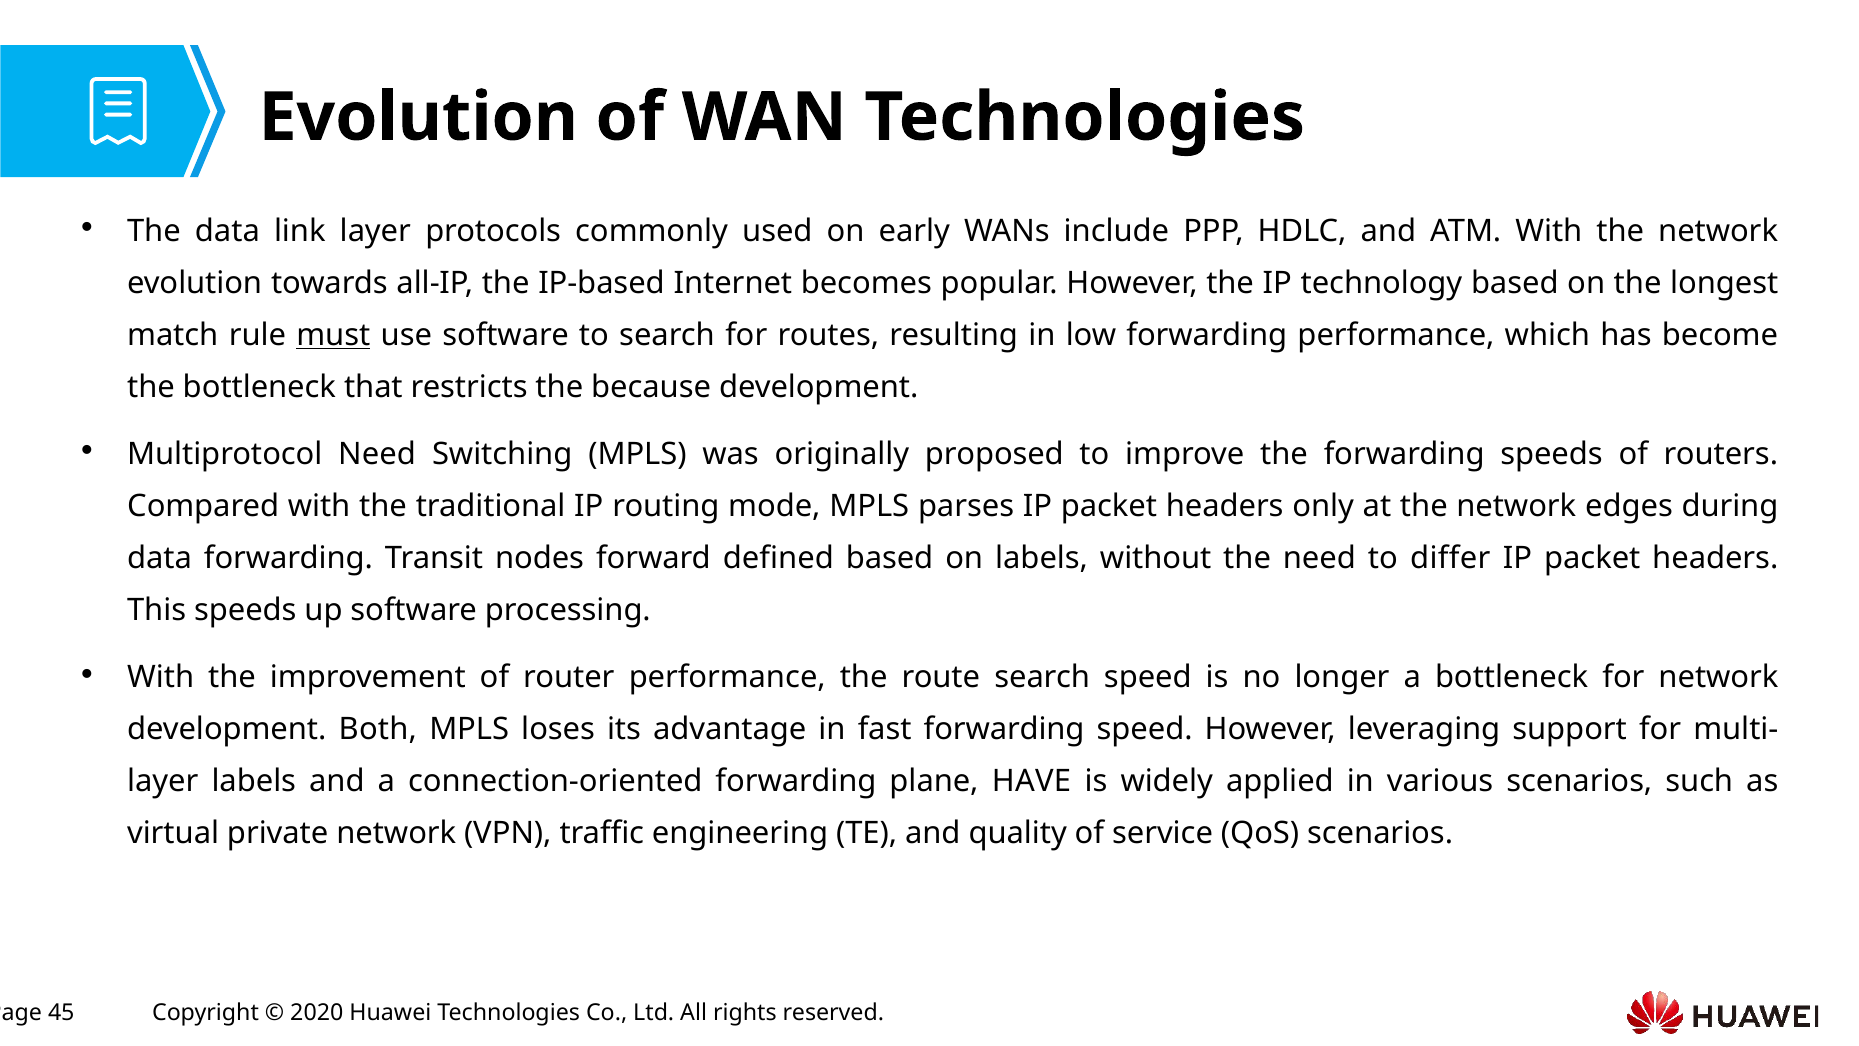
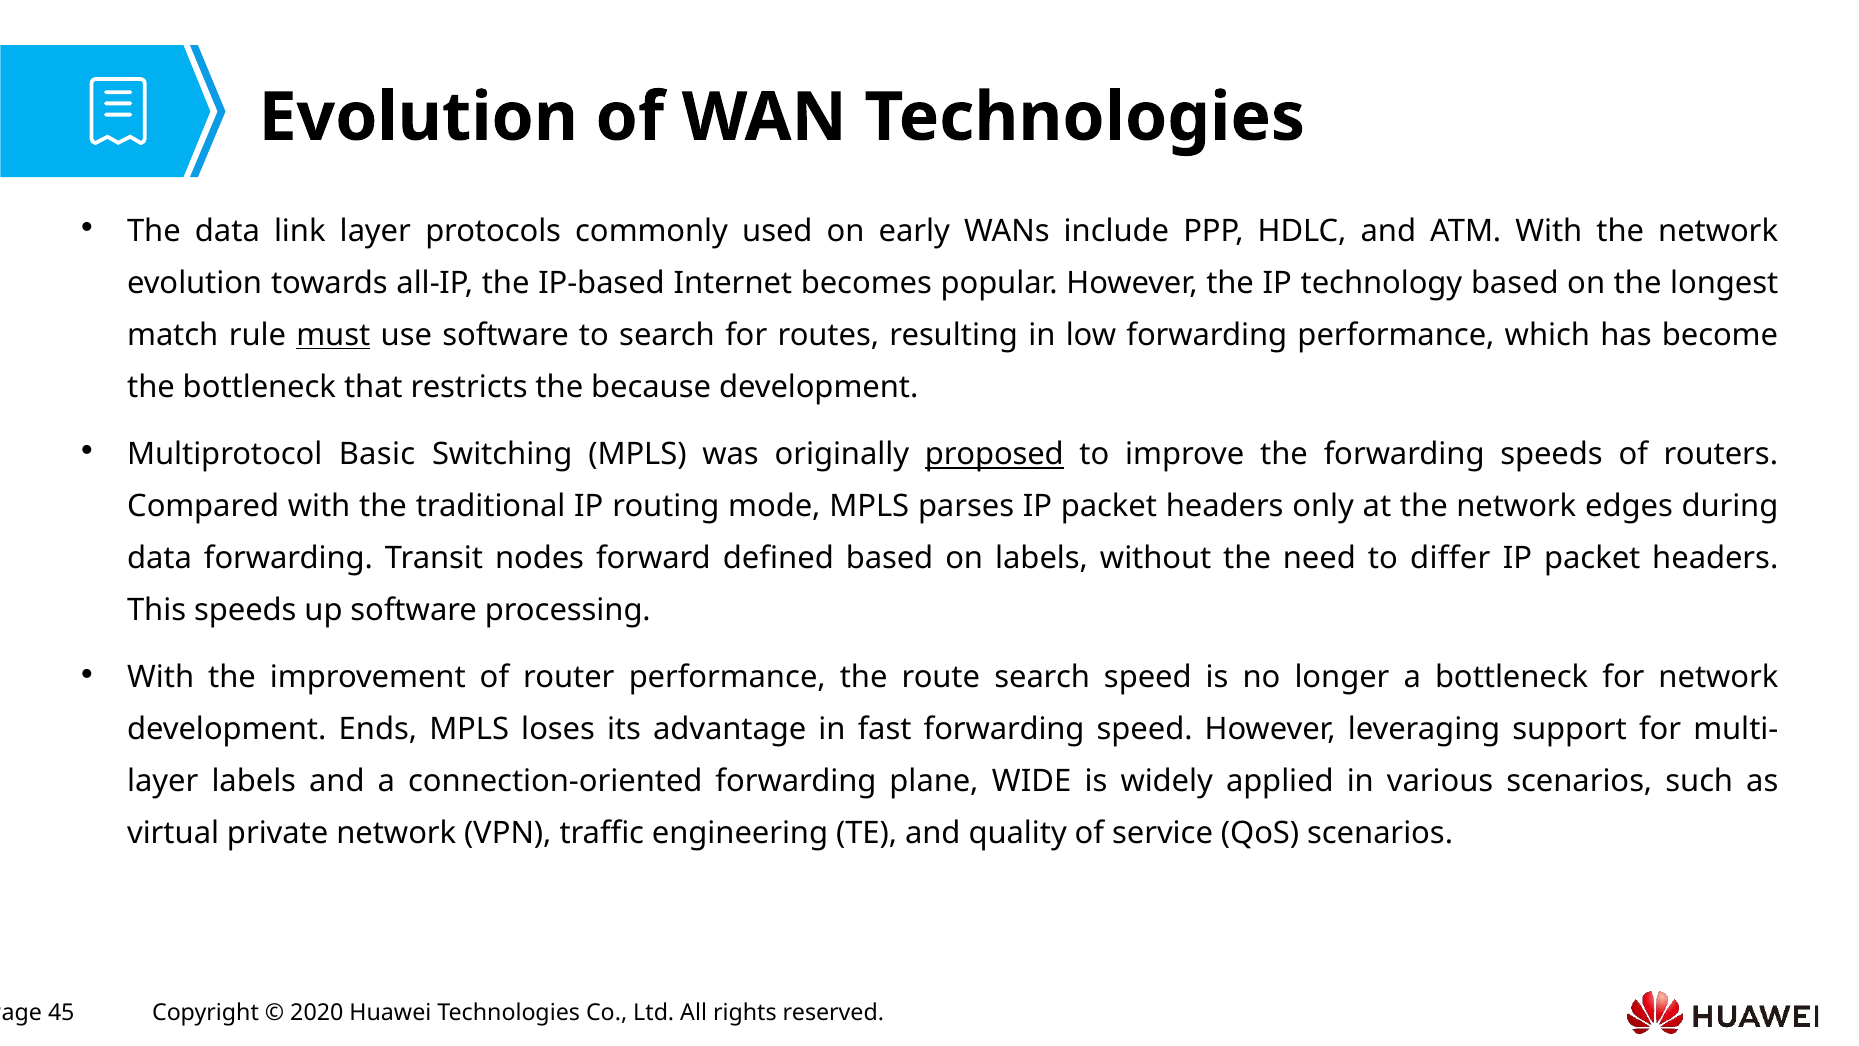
Multiprotocol Need: Need -> Basic
proposed underline: none -> present
Both: Both -> Ends
HAVE: HAVE -> WIDE
